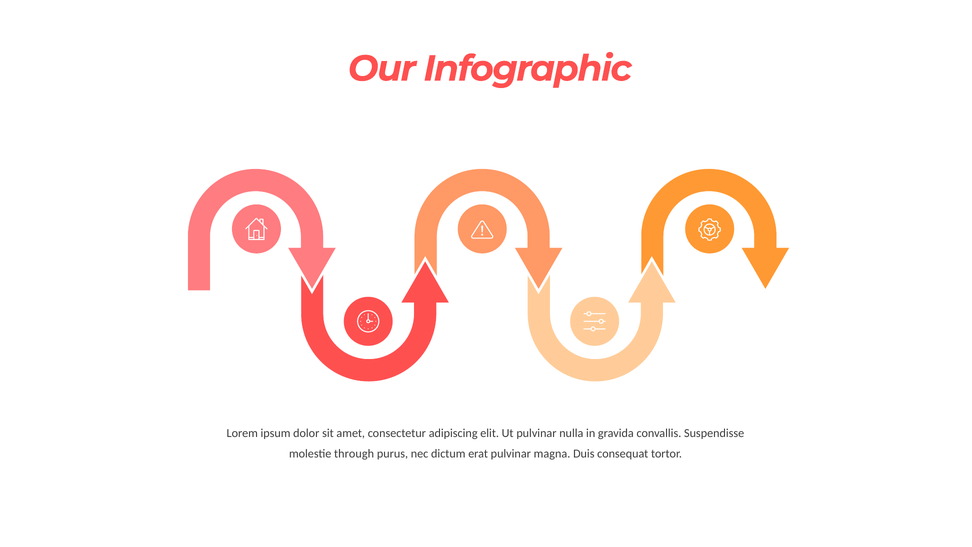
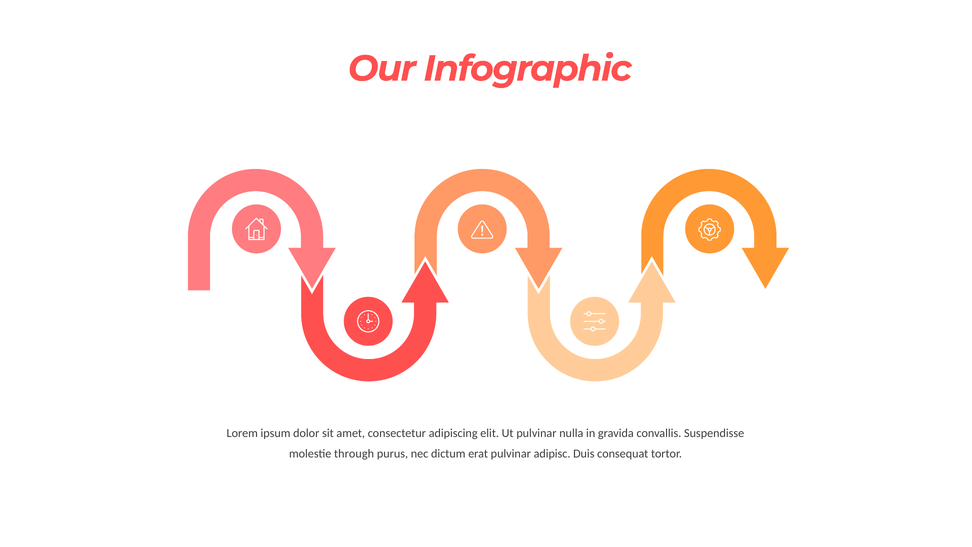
magna: magna -> adipisc
